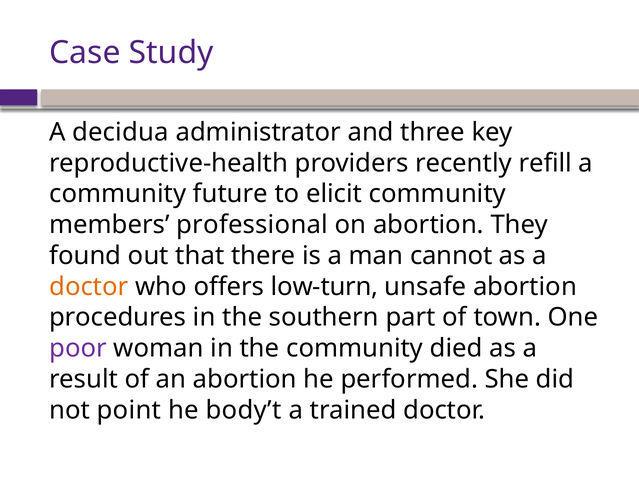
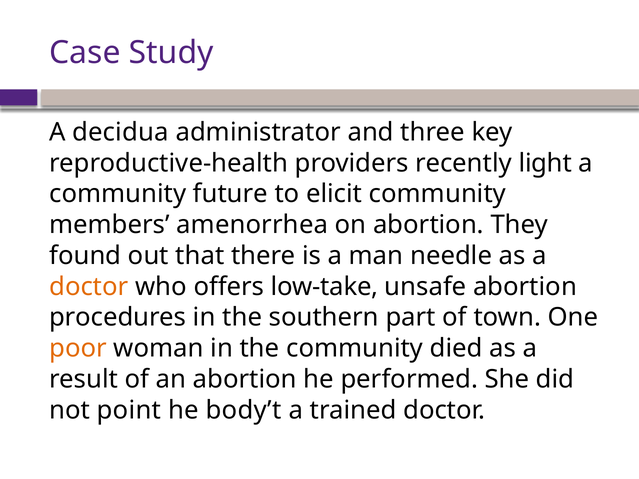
refill: refill -> light
professional: professional -> amenorrhea
cannot: cannot -> needle
low-turn: low-turn -> low-take
poor colour: purple -> orange
